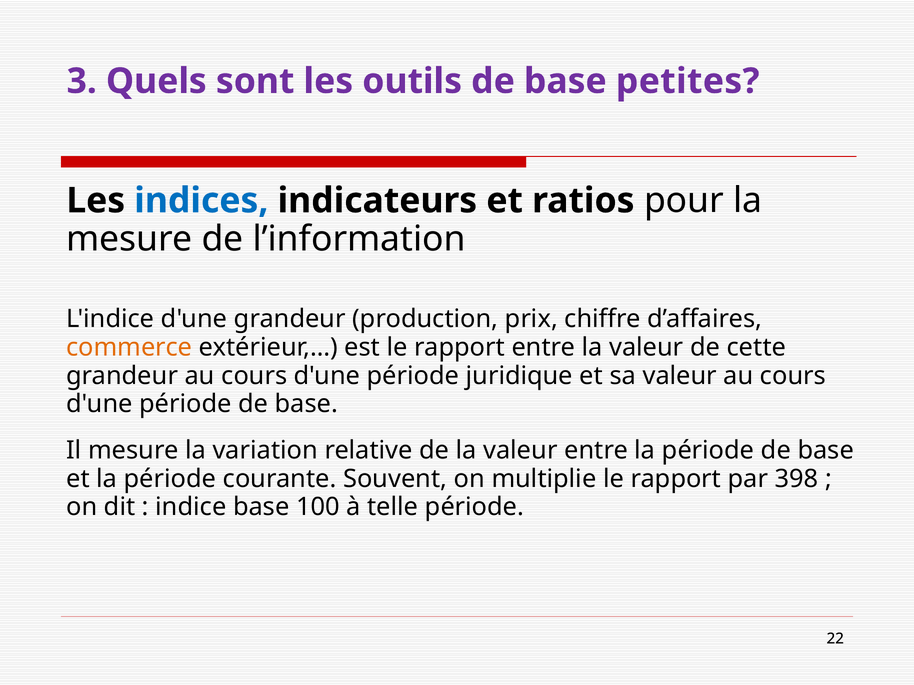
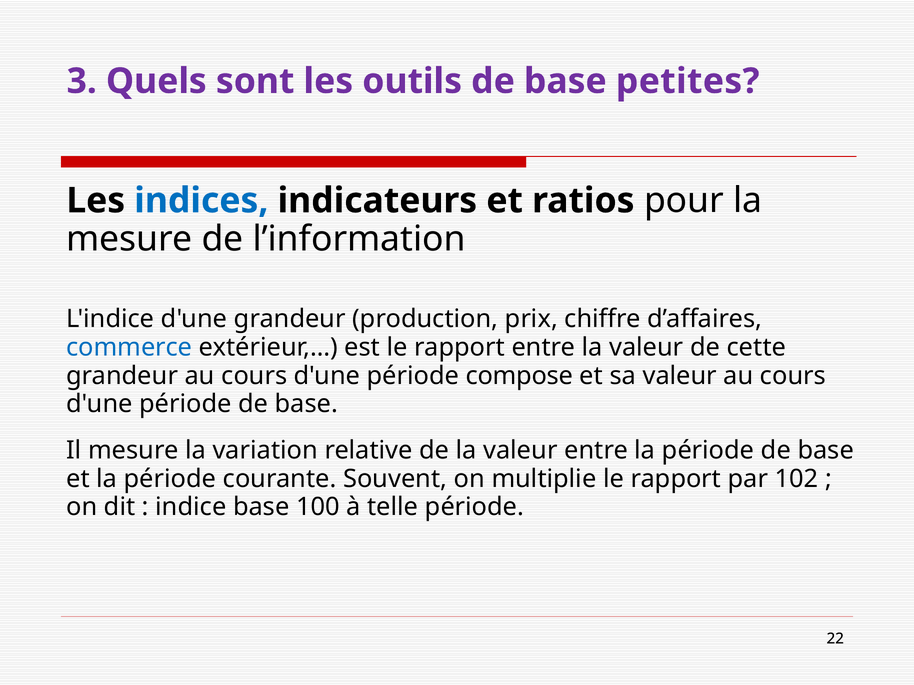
commerce colour: orange -> blue
juridique: juridique -> compose
398: 398 -> 102
